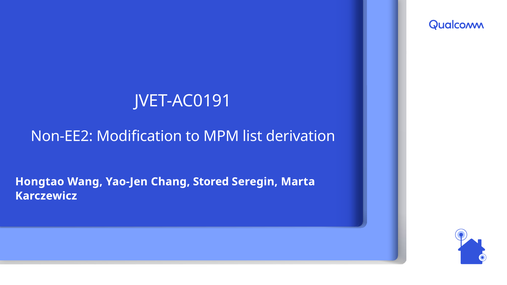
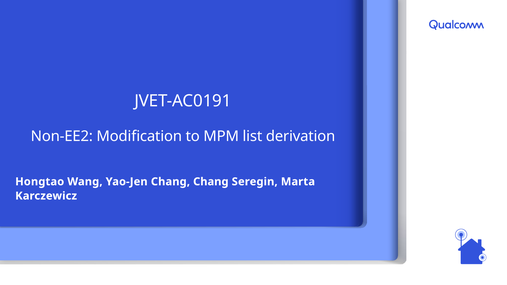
Chang Stored: Stored -> Chang
